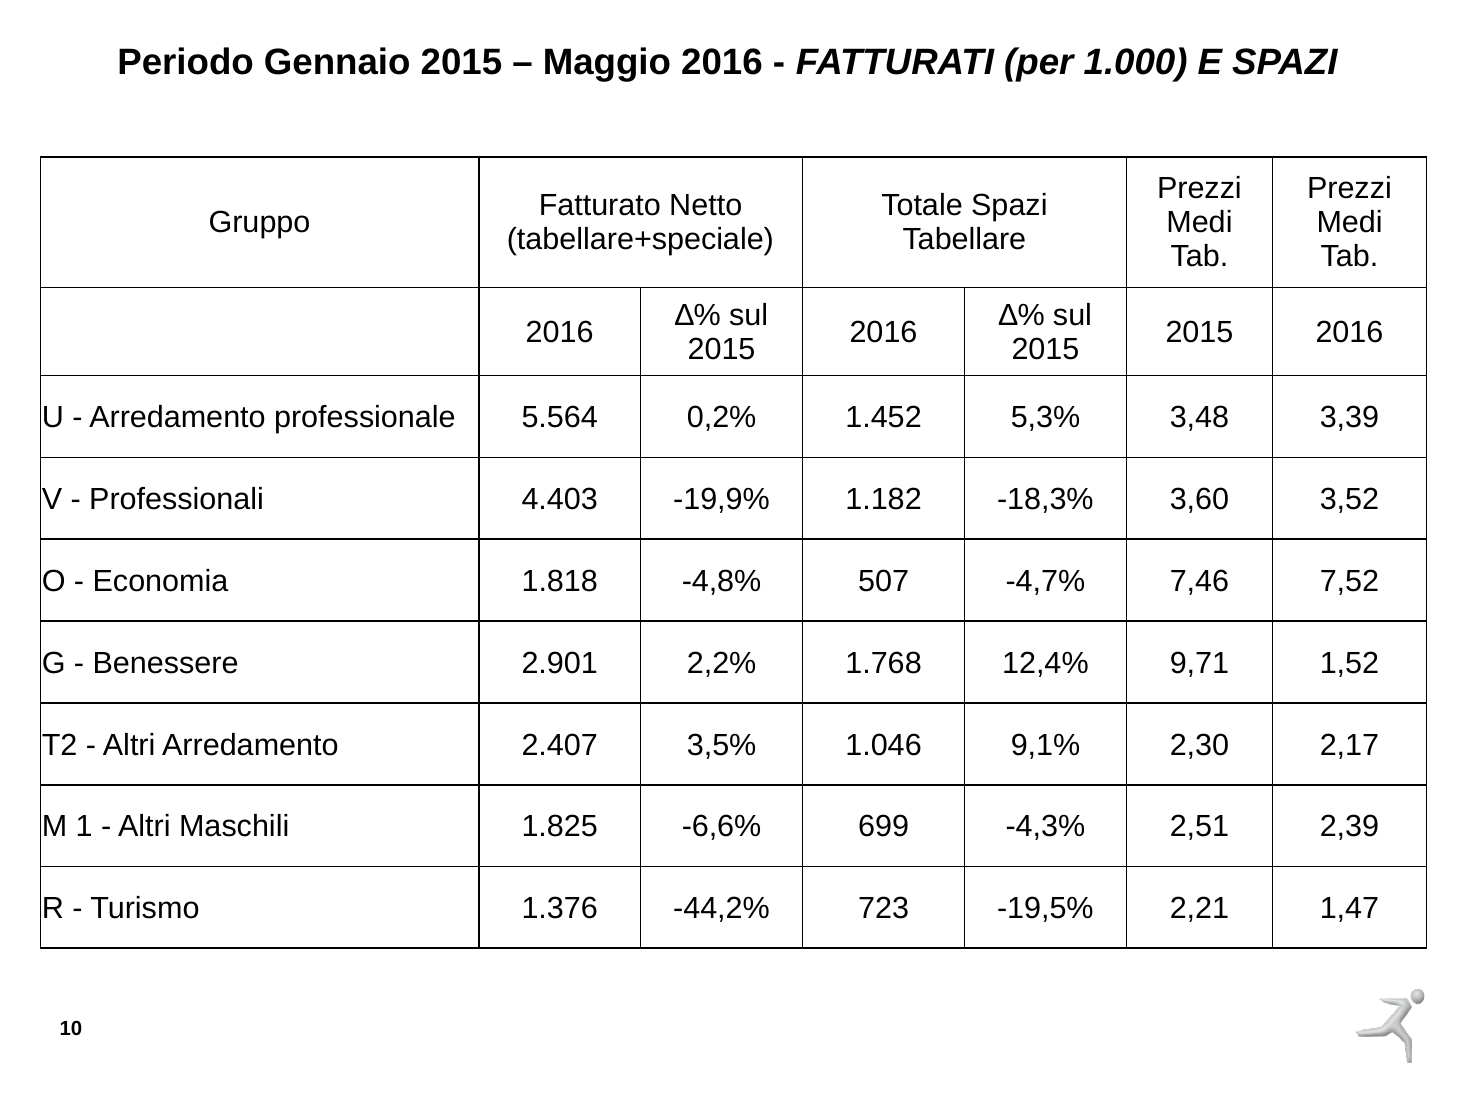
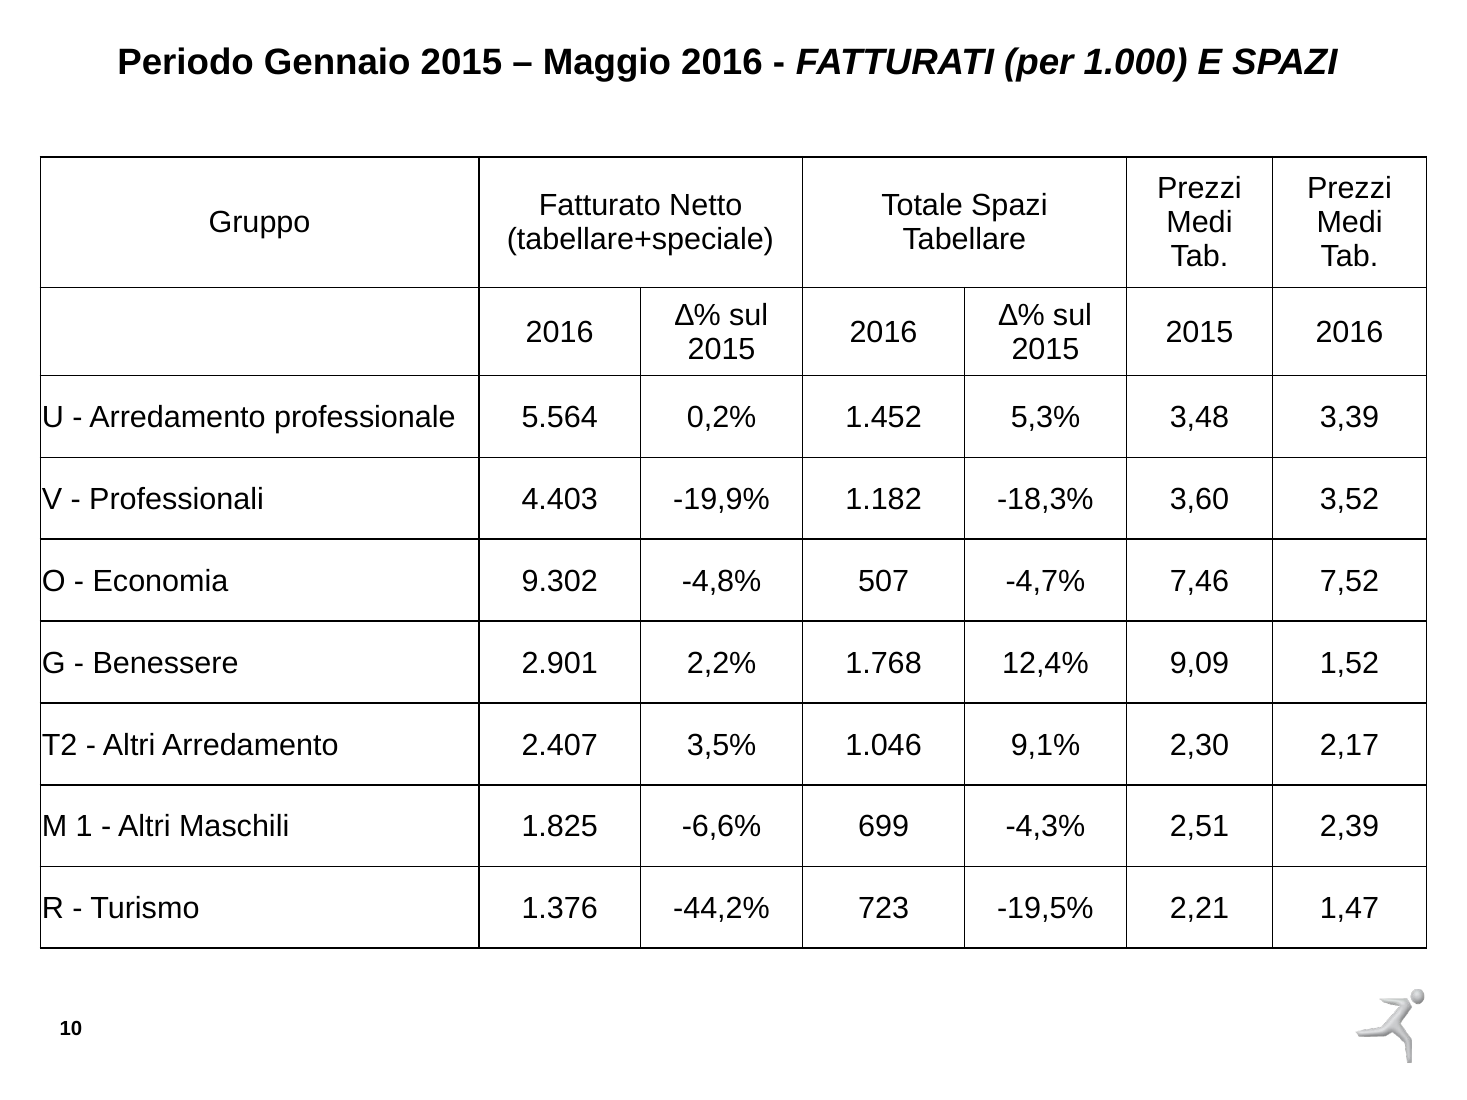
1.818: 1.818 -> 9.302
9,71: 9,71 -> 9,09
